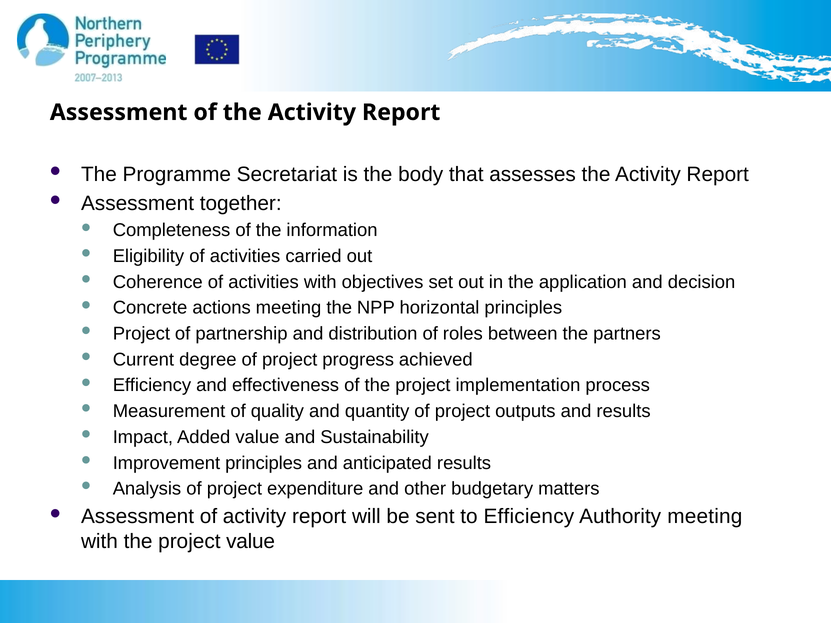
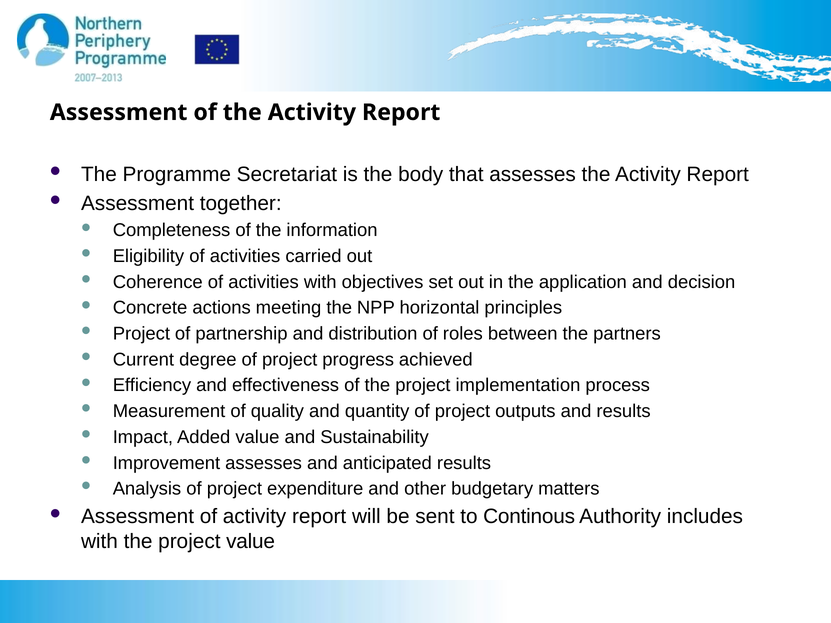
Improvement principles: principles -> assesses
to Efficiency: Efficiency -> Continous
Authority meeting: meeting -> includes
